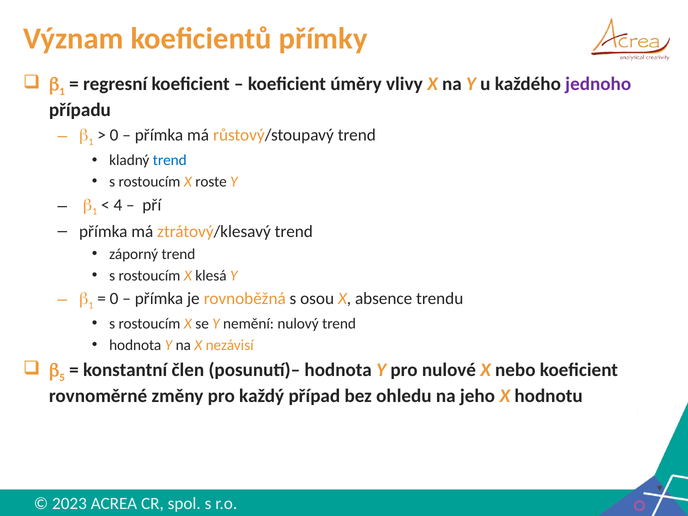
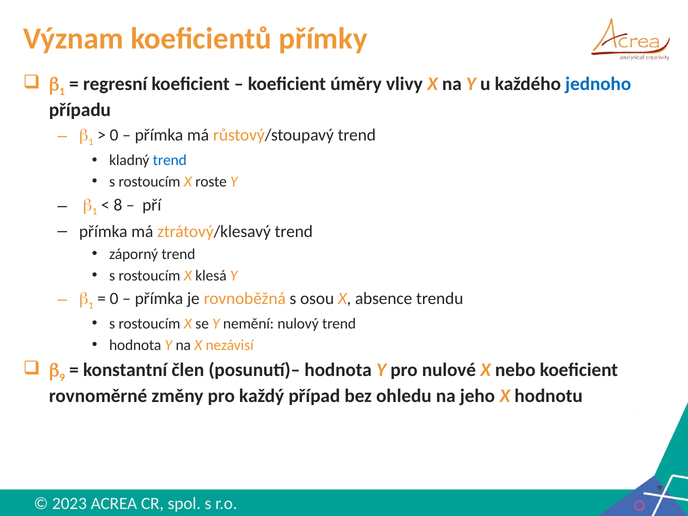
jednoho colour: purple -> blue
4: 4 -> 8
5: 5 -> 9
